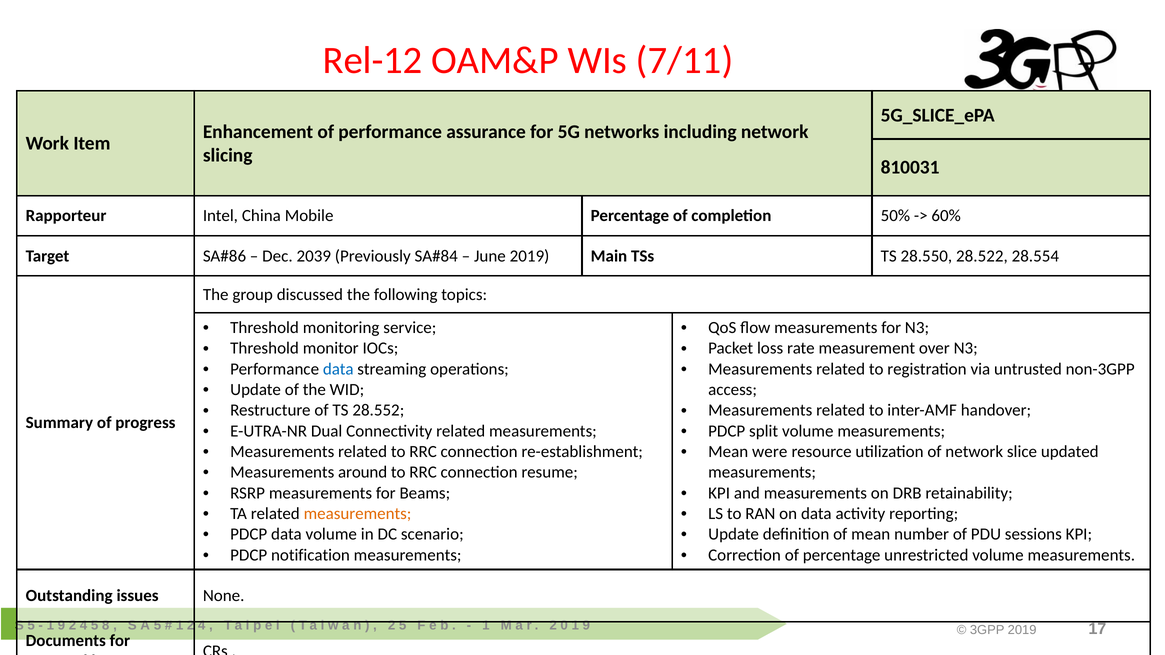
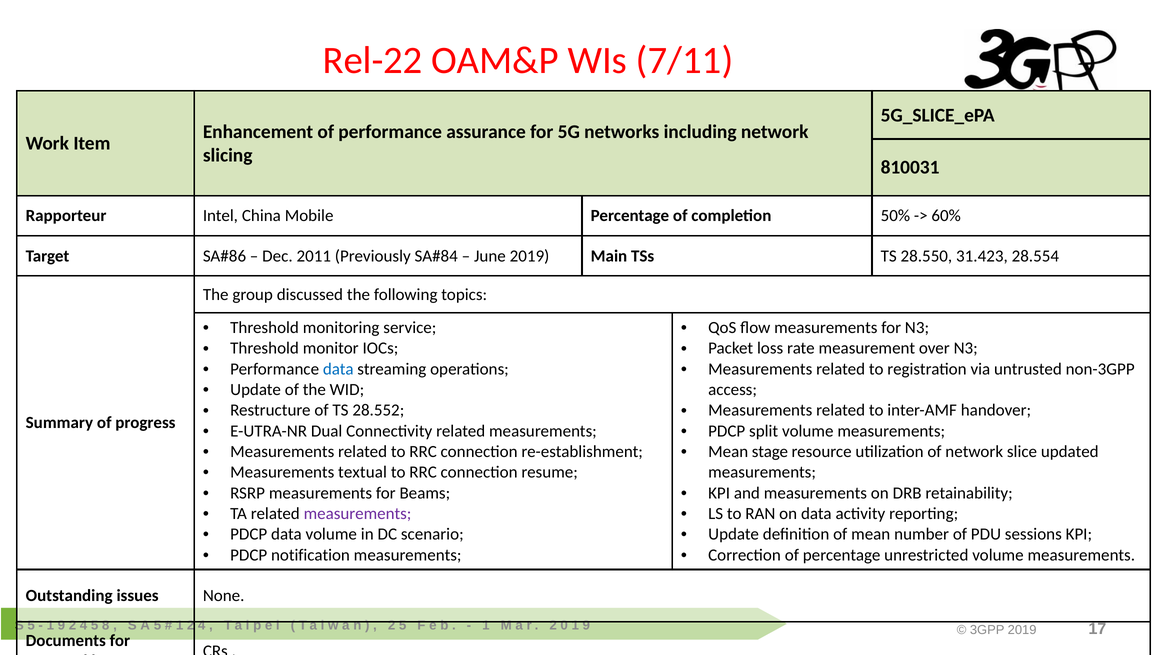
Rel-12: Rel-12 -> Rel-22
2039: 2039 -> 2011
28.522: 28.522 -> 31.423
were: were -> stage
around: around -> textual
measurements at (358, 514) colour: orange -> purple
